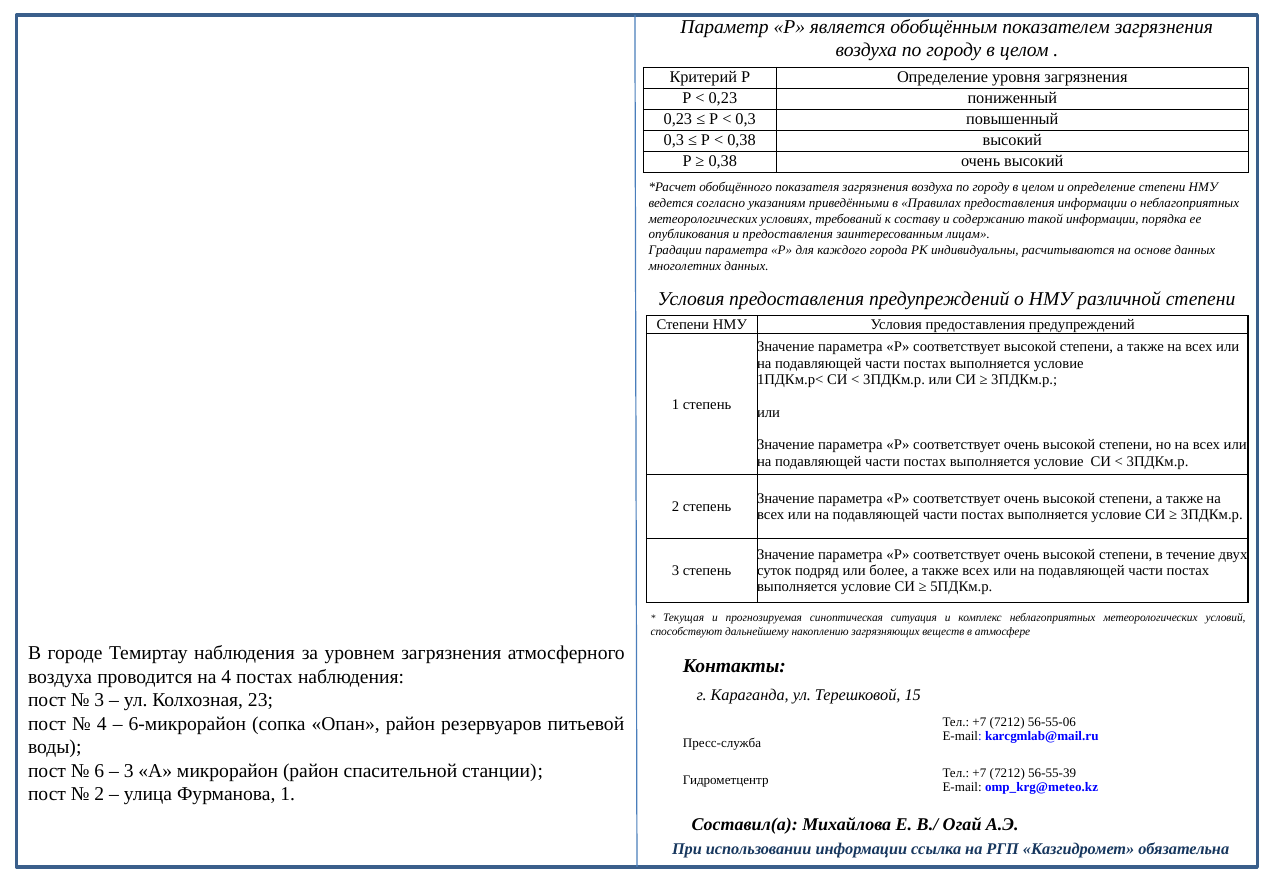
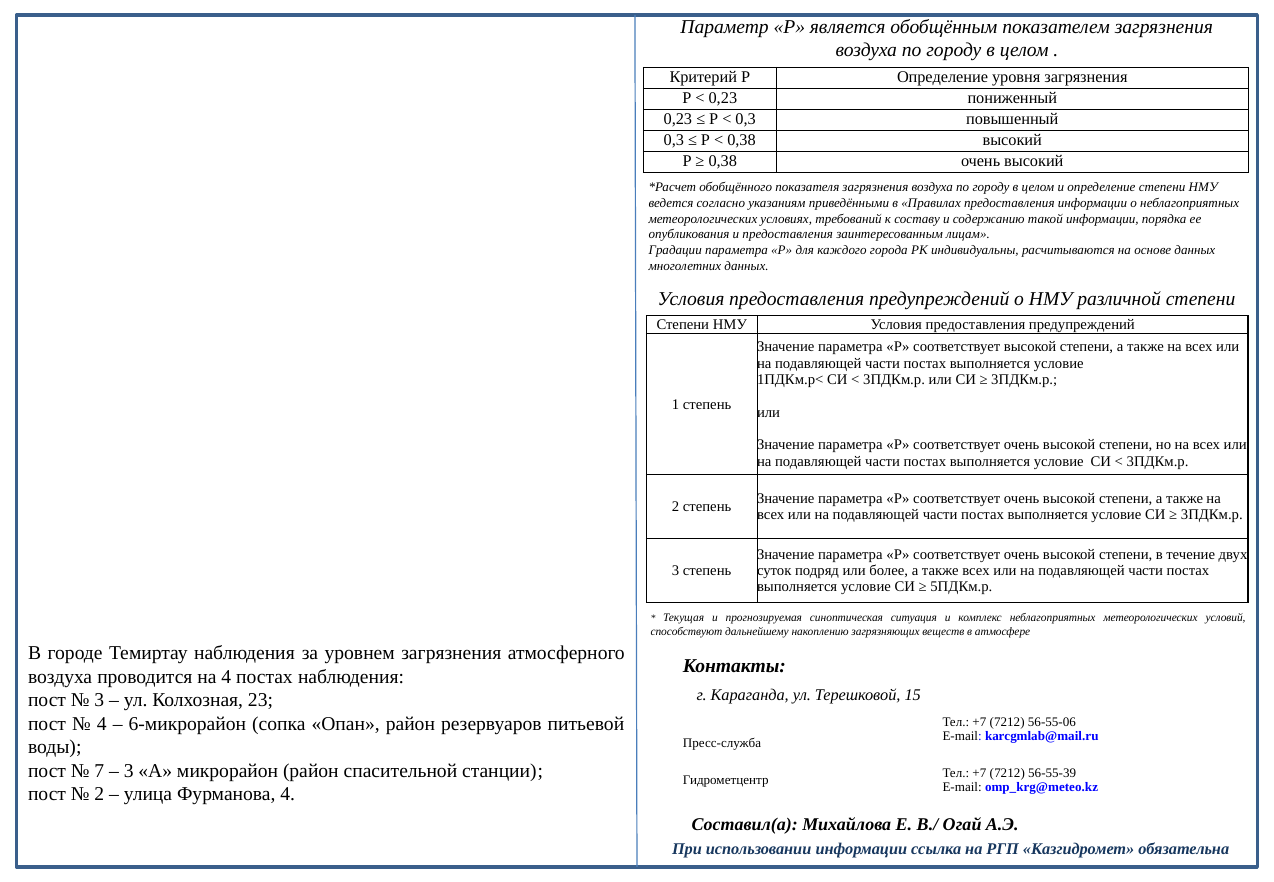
6: 6 -> 7
Фурманова 1: 1 -> 4
